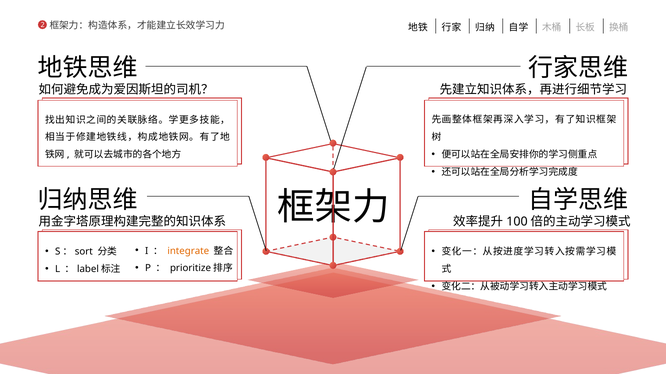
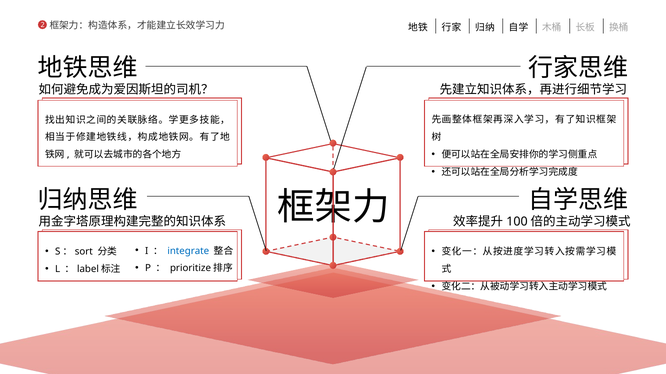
integrate colour: orange -> blue
